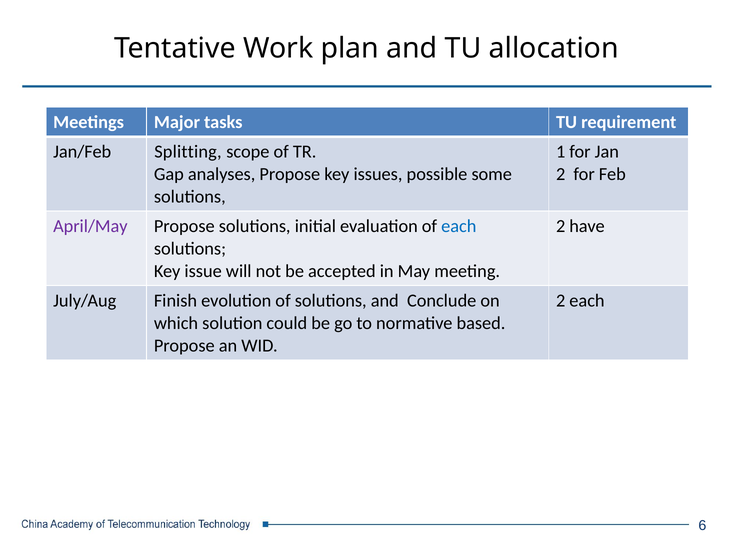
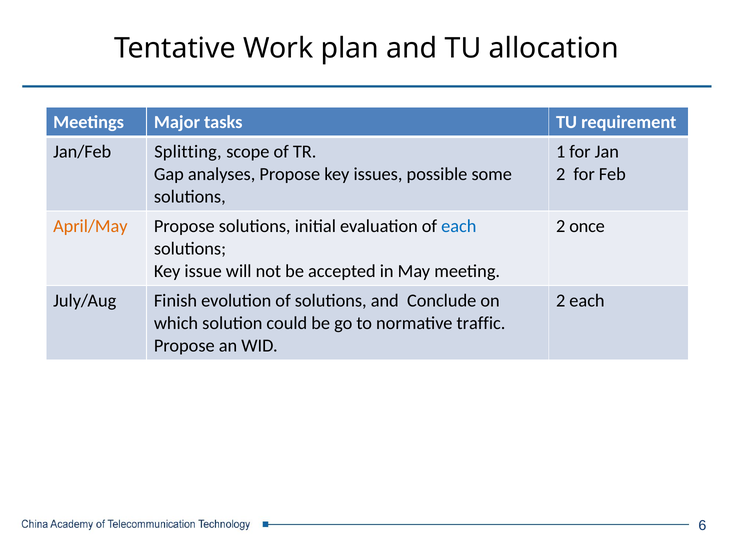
April/May colour: purple -> orange
have: have -> once
based: based -> traffic
